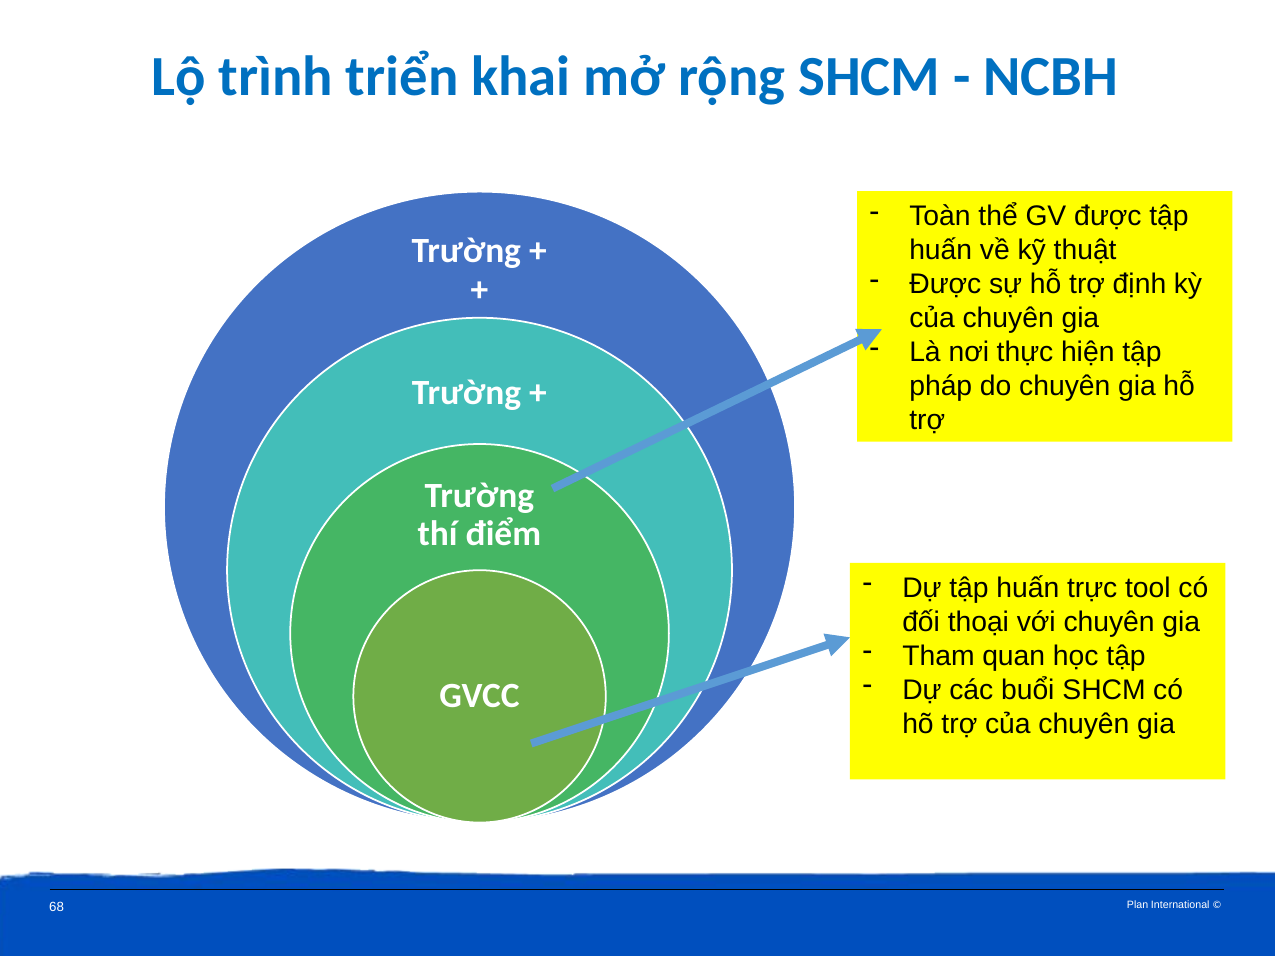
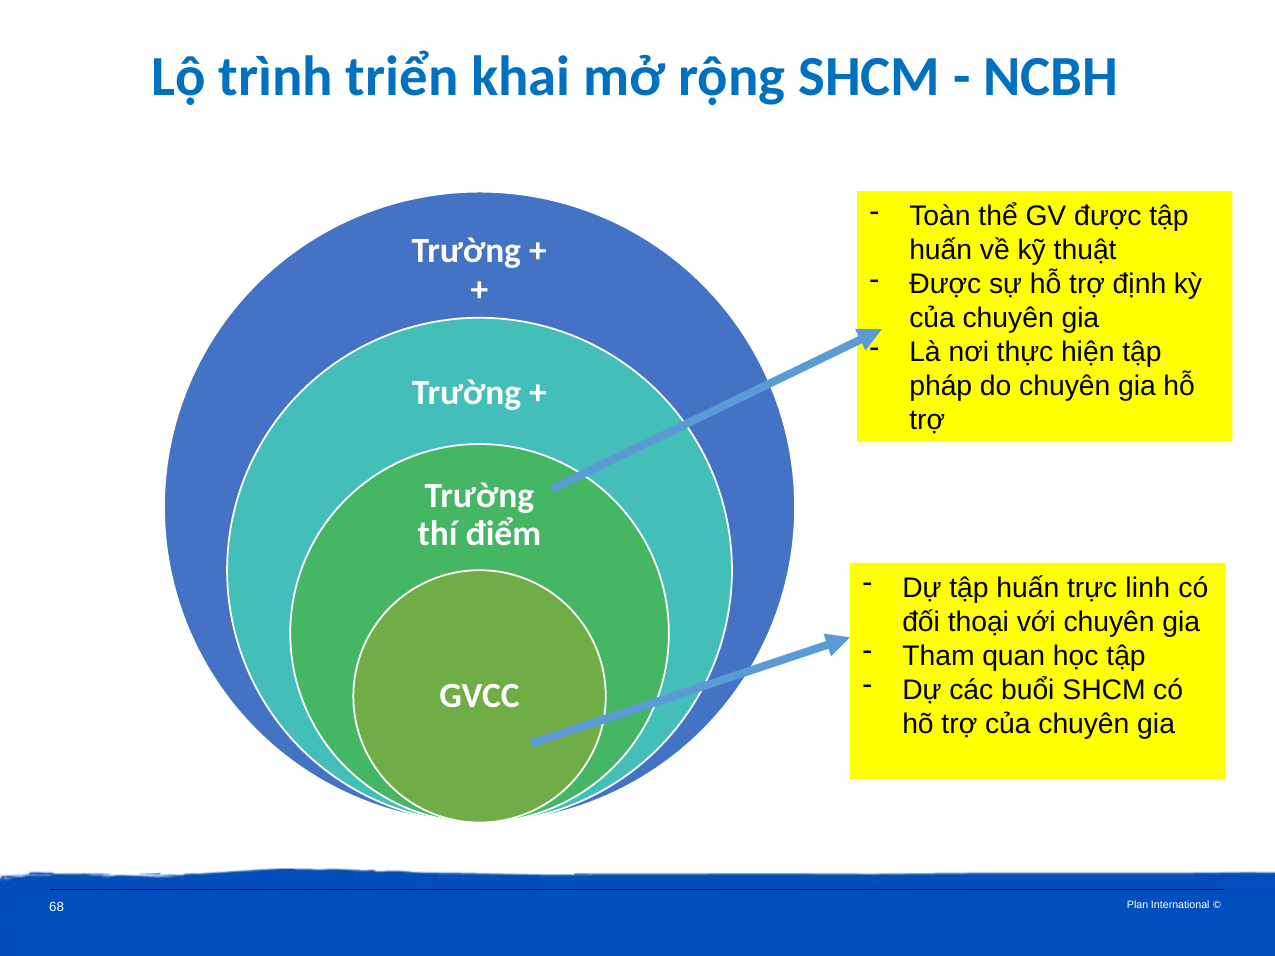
tool: tool -> linh
